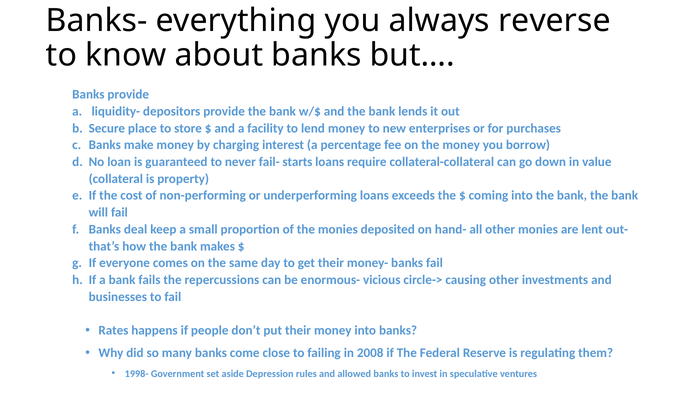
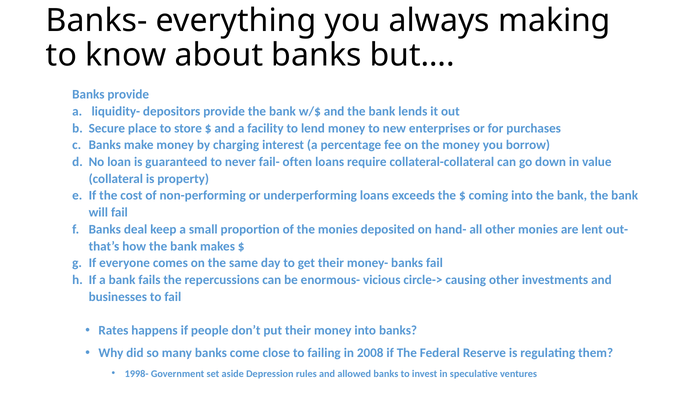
reverse: reverse -> making
starts: starts -> often
